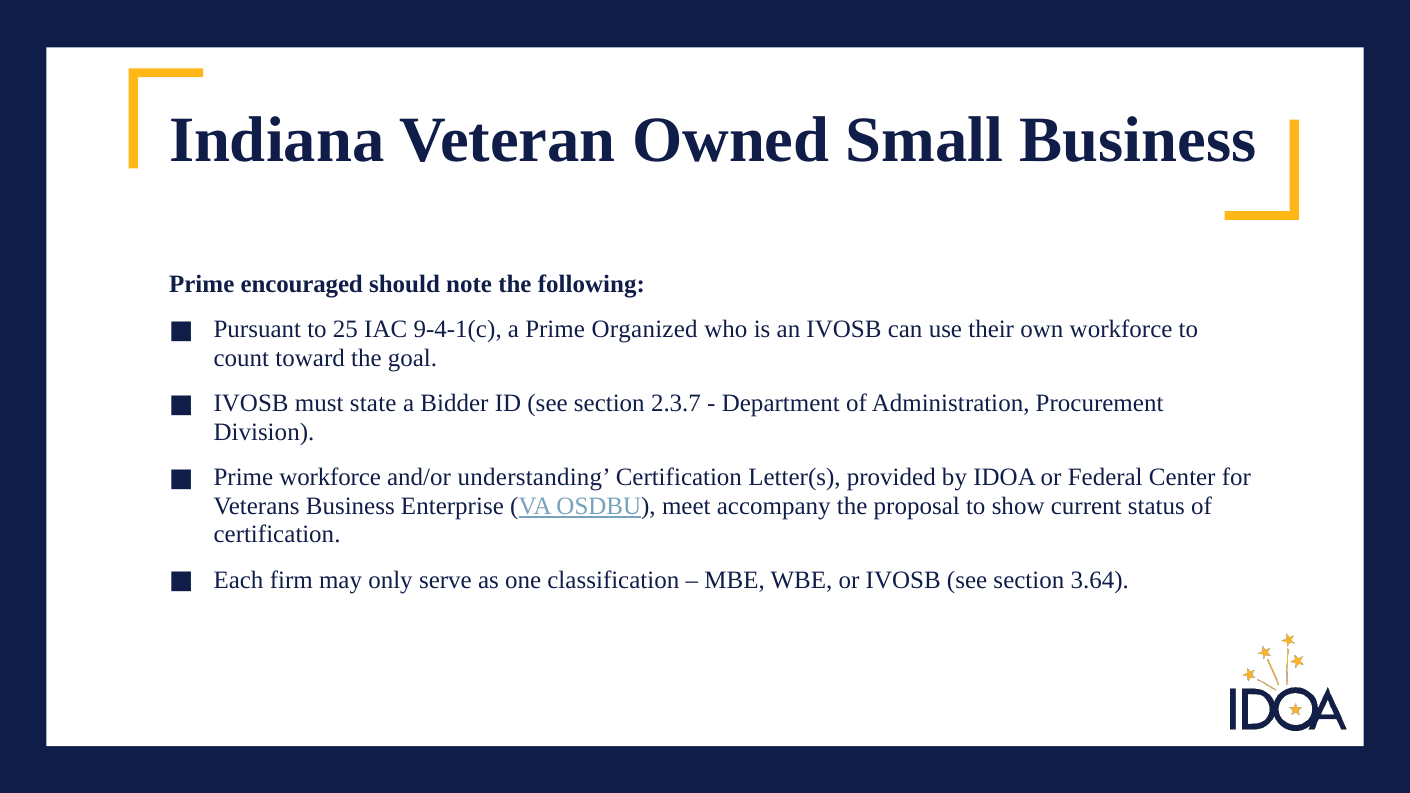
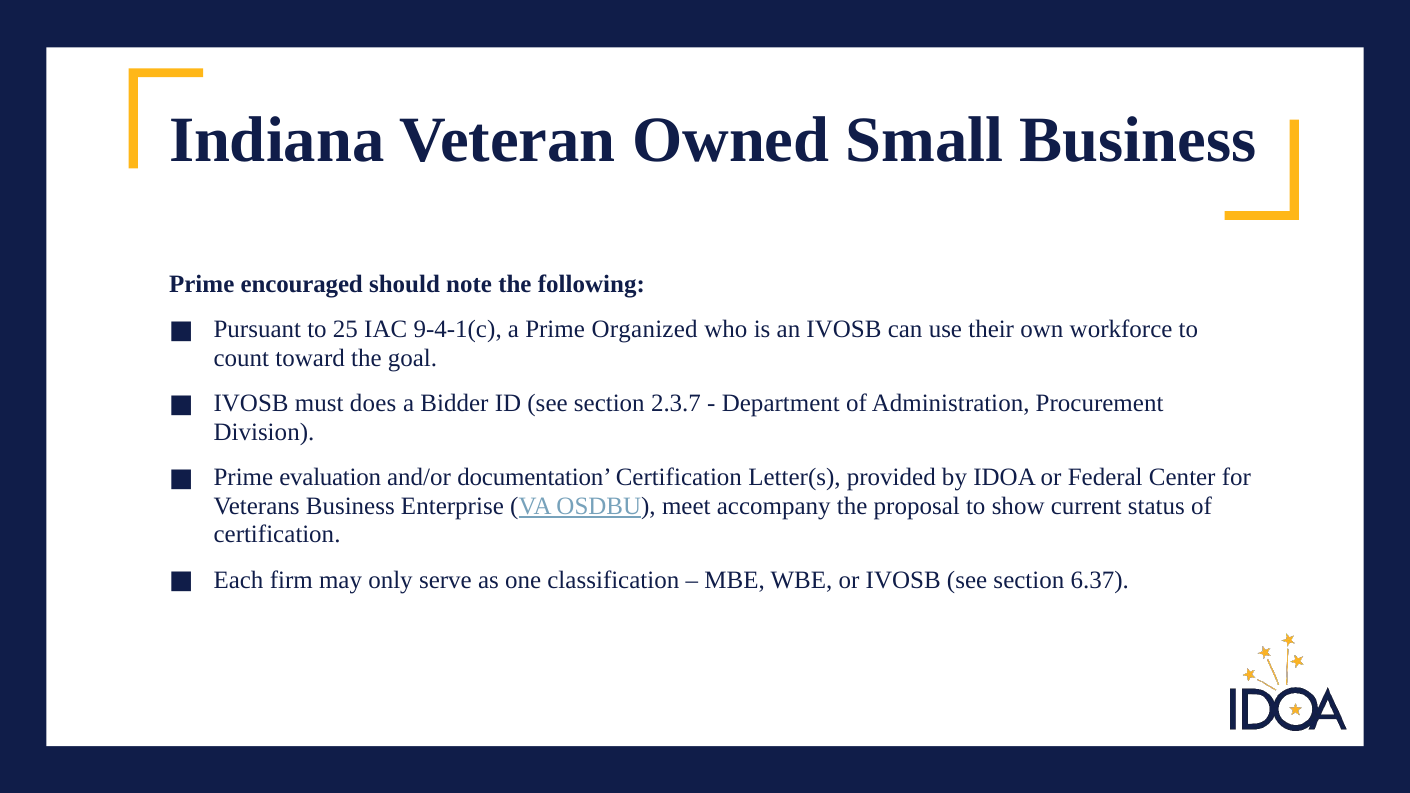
state: state -> does
Prime workforce: workforce -> evaluation
understanding: understanding -> documentation
3.64: 3.64 -> 6.37
